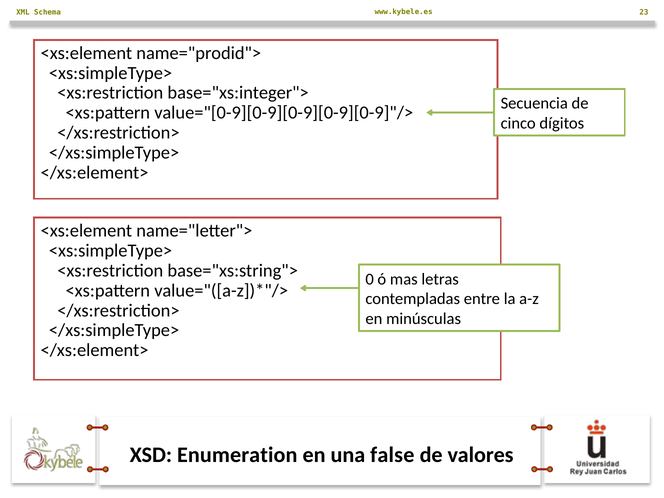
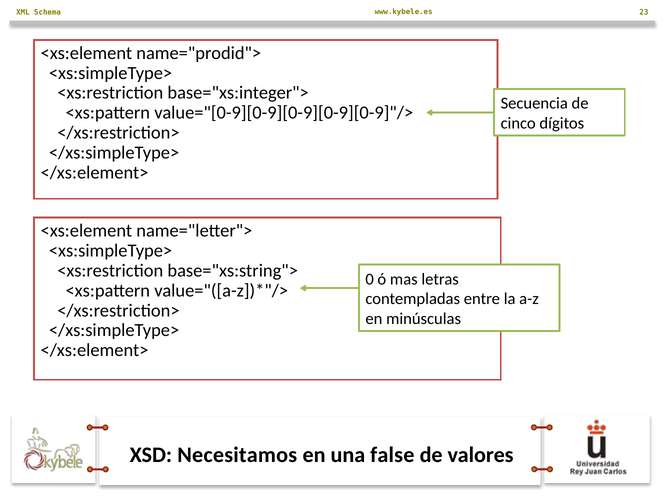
Enumeration: Enumeration -> Necesitamos
